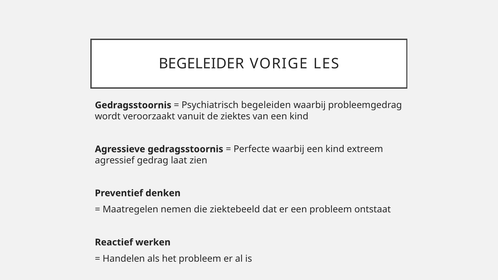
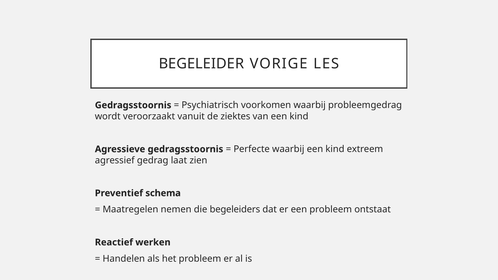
begeleiden: begeleiden -> voorkomen
denken: denken -> schema
ziektebeeld: ziektebeeld -> begeleiders
